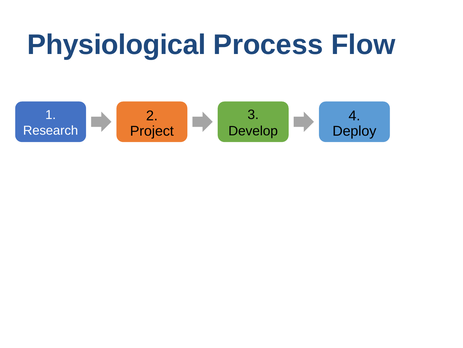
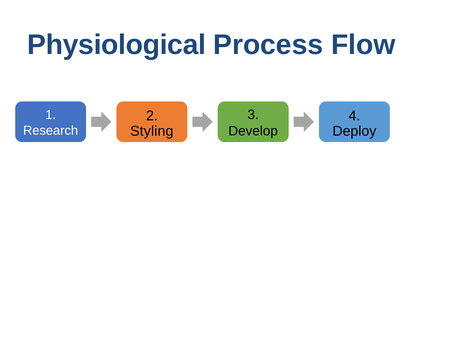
Project: Project -> Styling
